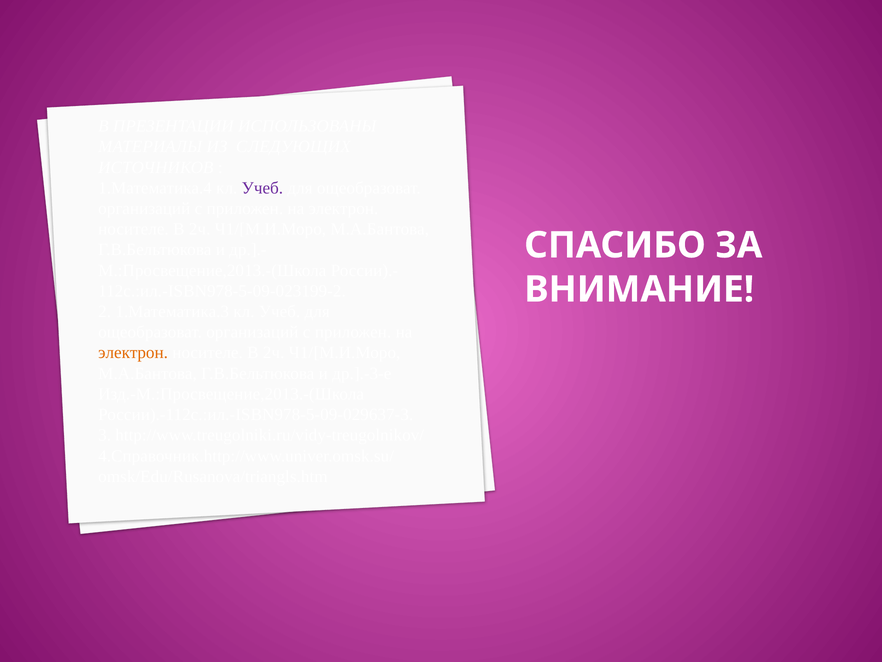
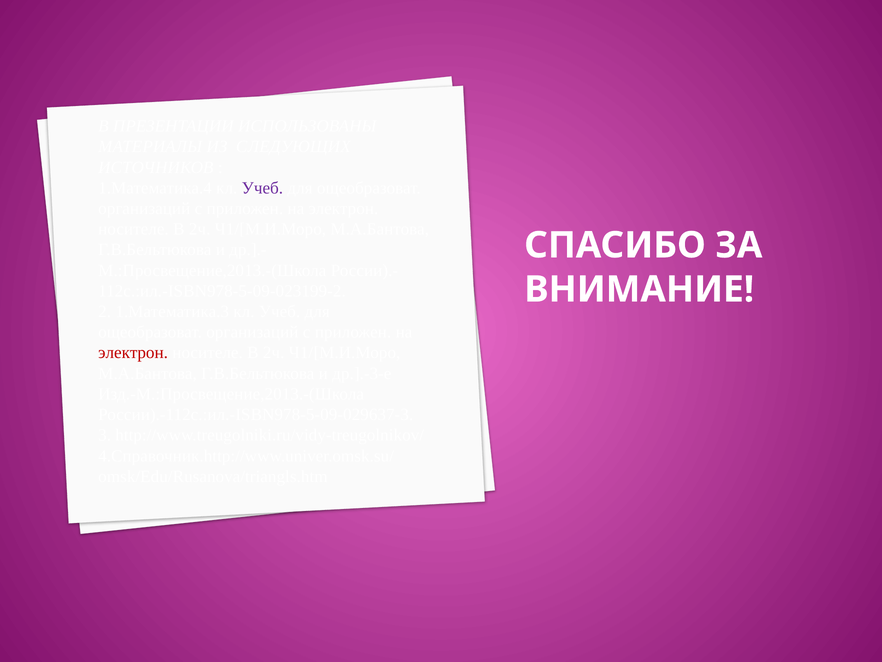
электрон at (133, 353) colour: orange -> red
